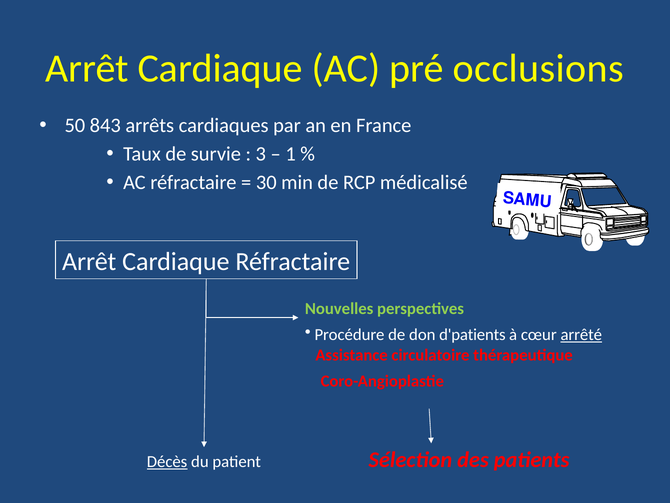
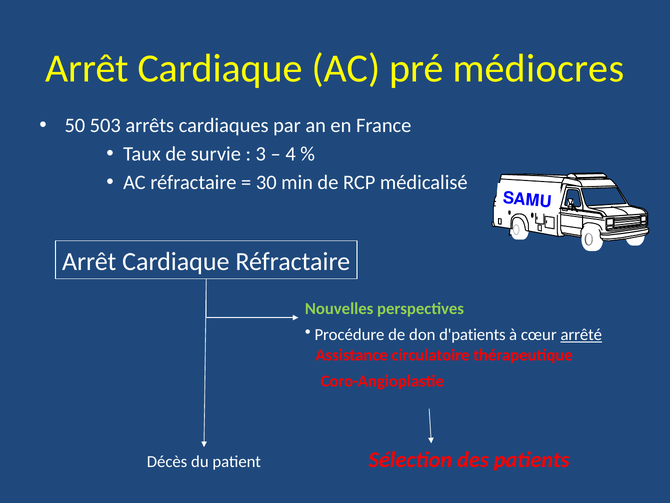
occlusions: occlusions -> médiocres
843: 843 -> 503
1: 1 -> 4
Décès underline: present -> none
